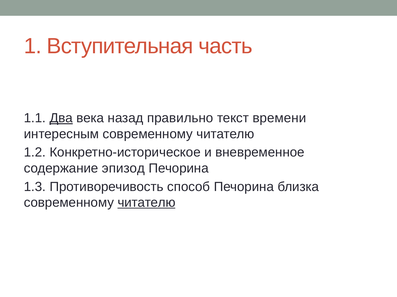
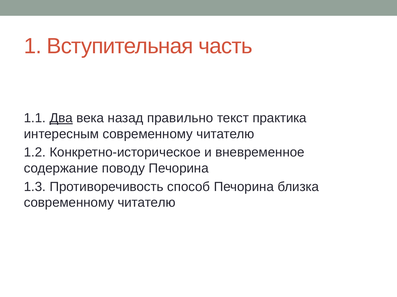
времени: времени -> практика
эпизод: эпизод -> поводу
читателю at (147, 203) underline: present -> none
